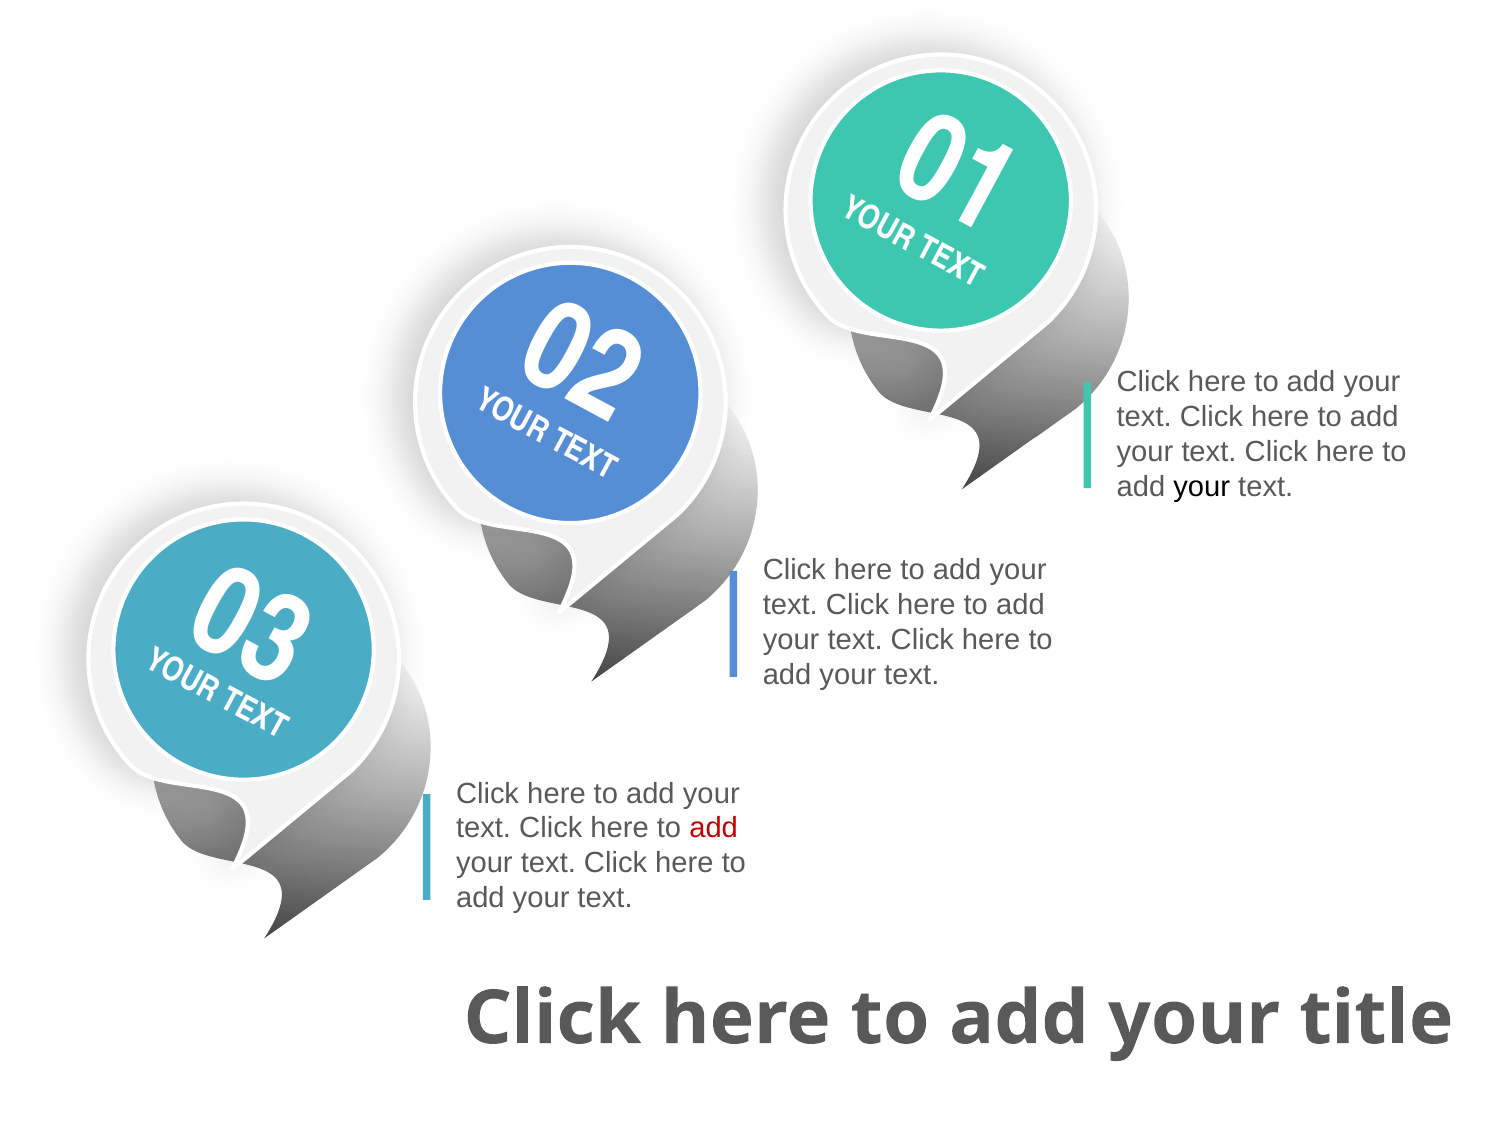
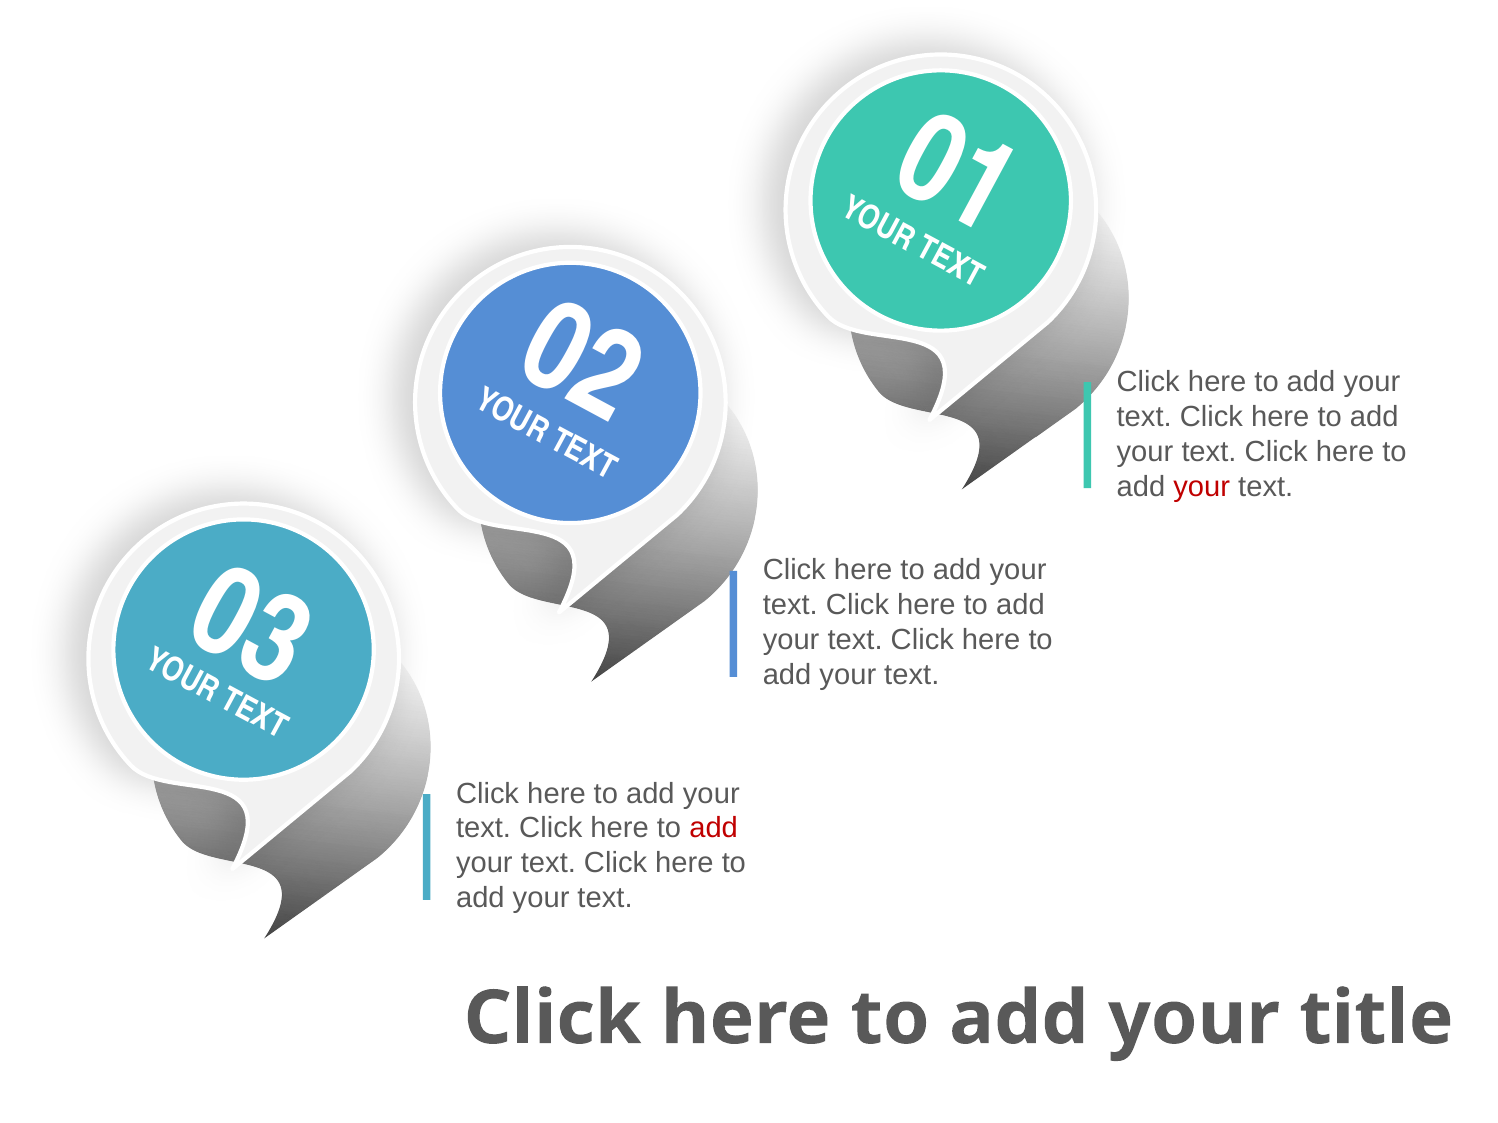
your at (1202, 487) colour: black -> red
